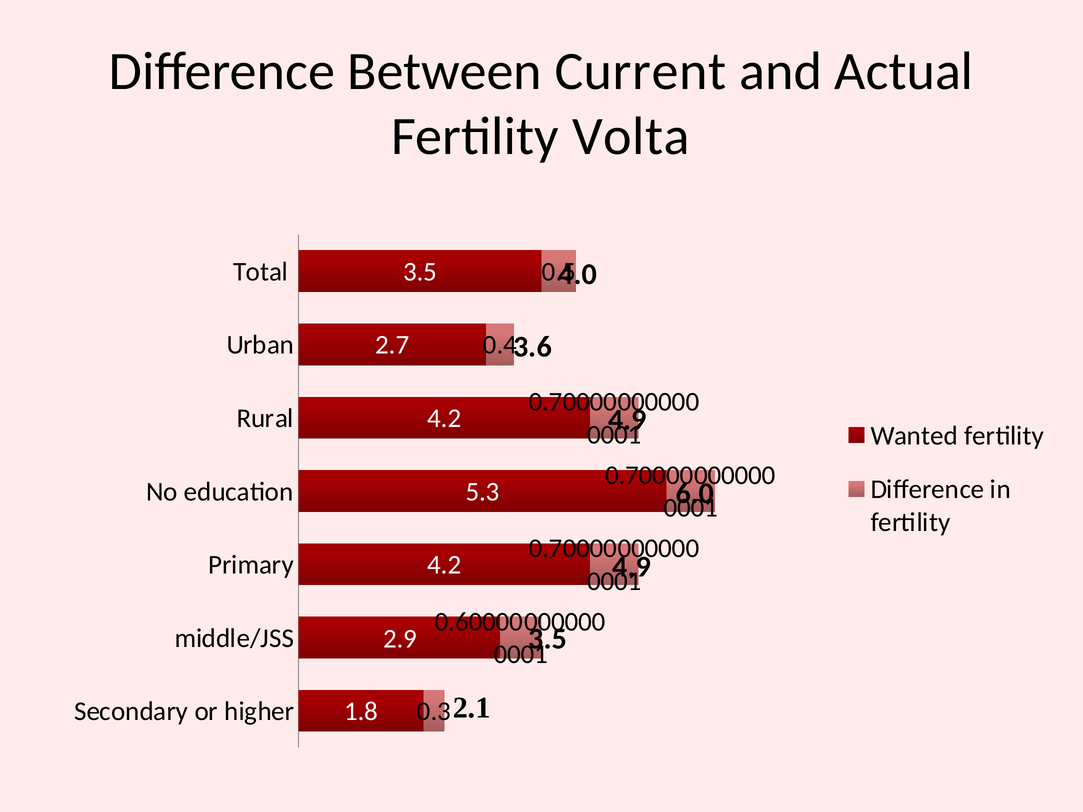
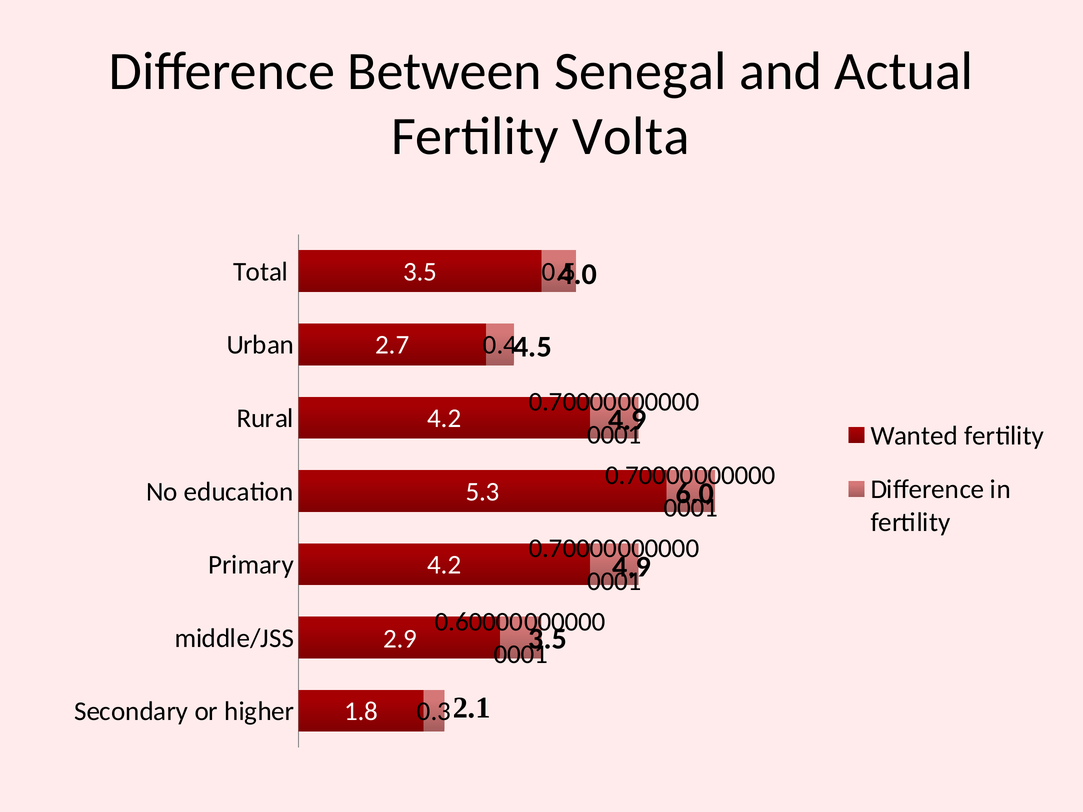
Current: Current -> Senegal
3.6: 3.6 -> 4.5
